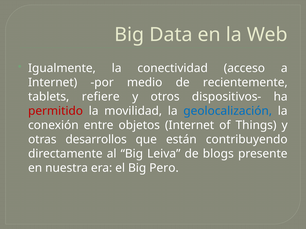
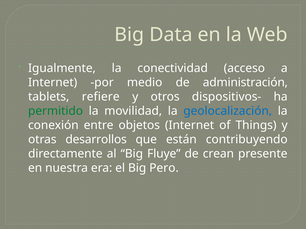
recientemente: recientemente -> administración
permitido colour: red -> green
Leiva: Leiva -> Fluye
blogs: blogs -> crean
